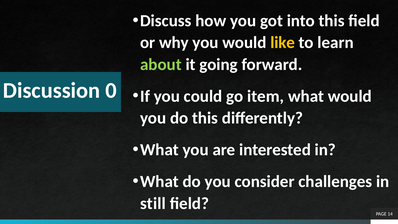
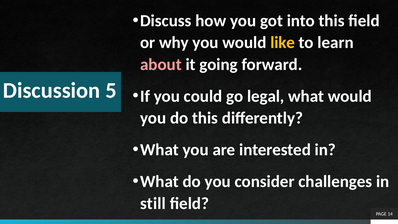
about colour: light green -> pink
0: 0 -> 5
item: item -> legal
